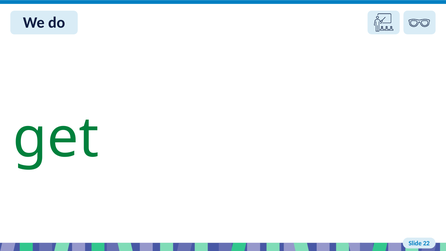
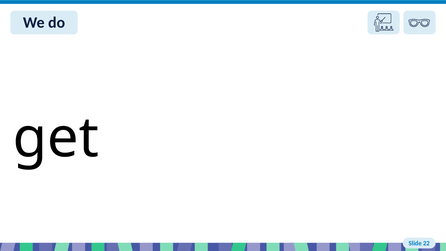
get colour: green -> black
